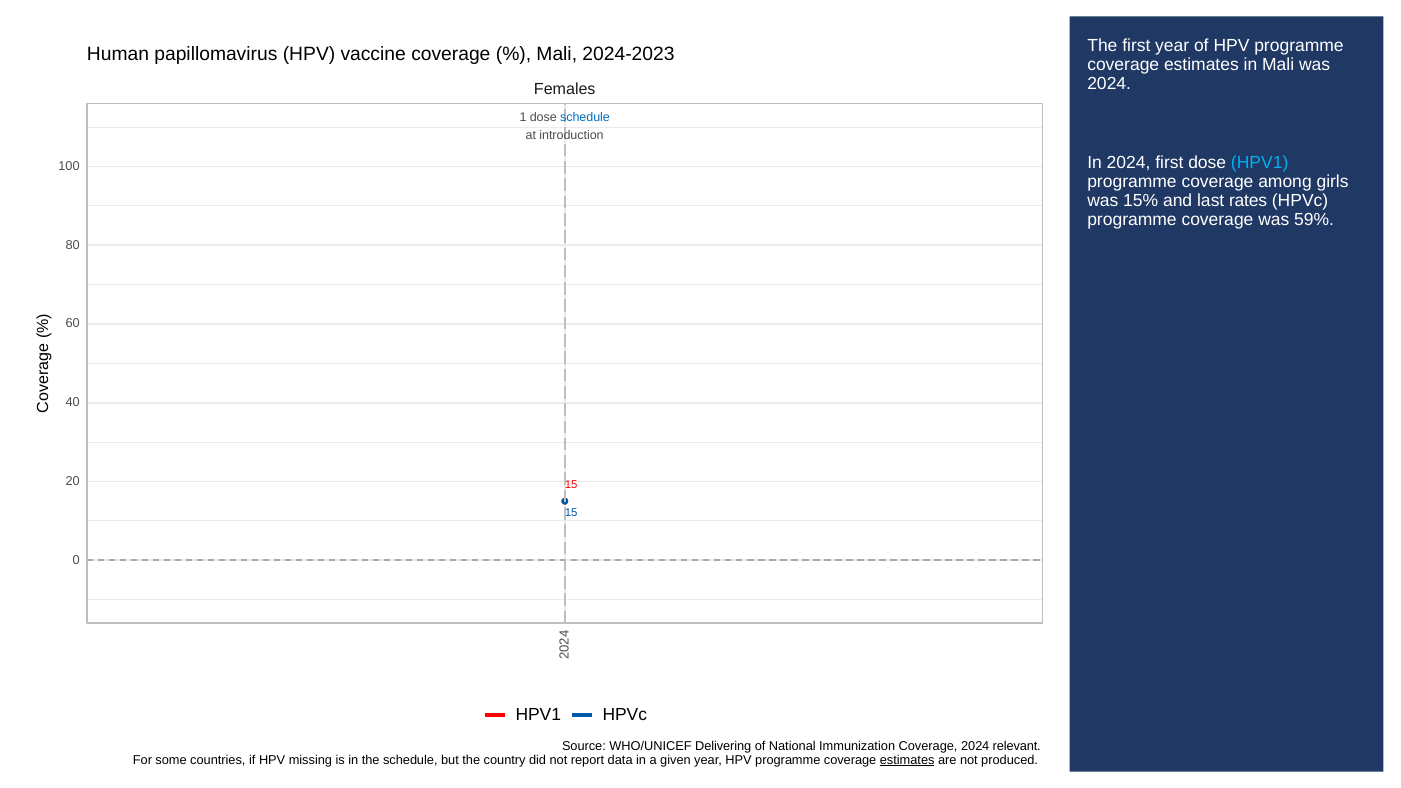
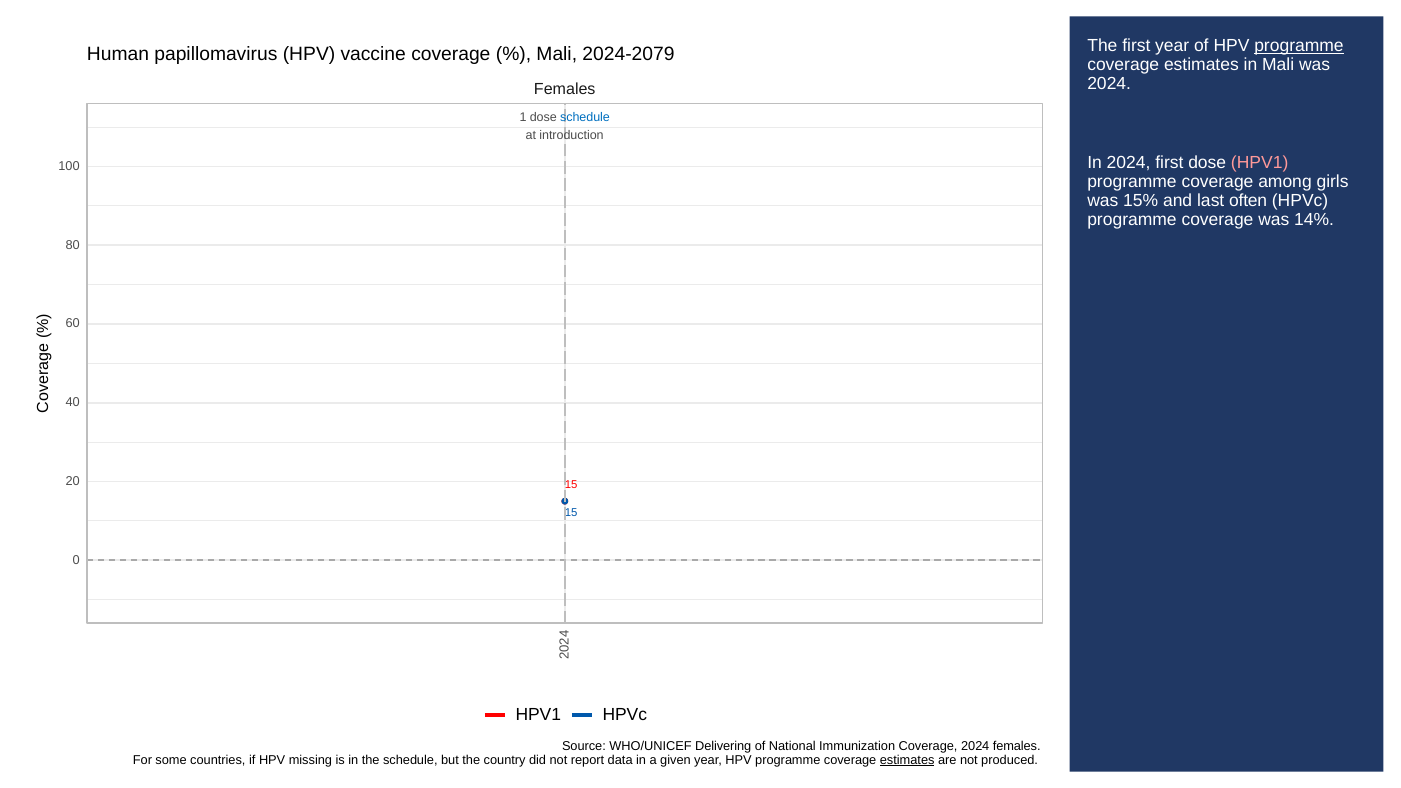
programme at (1299, 46) underline: none -> present
2024-2023: 2024-2023 -> 2024-2079
HPV1 at (1260, 163) colour: light blue -> pink
rates: rates -> often
59%: 59% -> 14%
2024 relevant: relevant -> females
